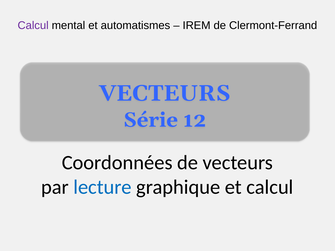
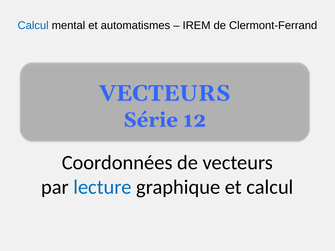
Calcul at (33, 25) colour: purple -> blue
